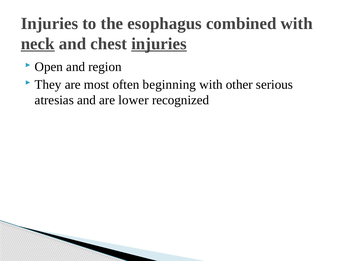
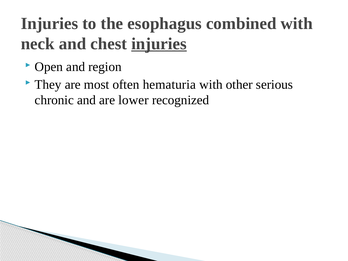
neck underline: present -> none
beginning: beginning -> hematuria
atresias: atresias -> chronic
